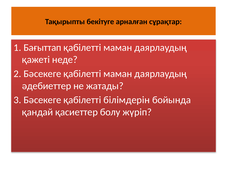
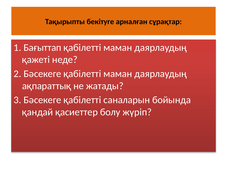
әдебиеттер: әдебиеттер -> ақпараттық
білімдерін: білімдерін -> саналарын
